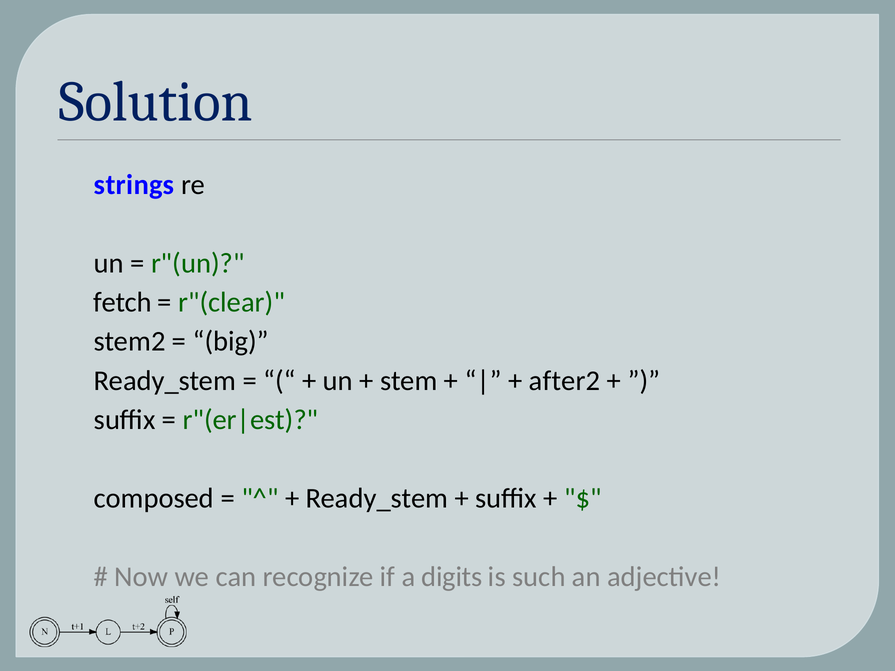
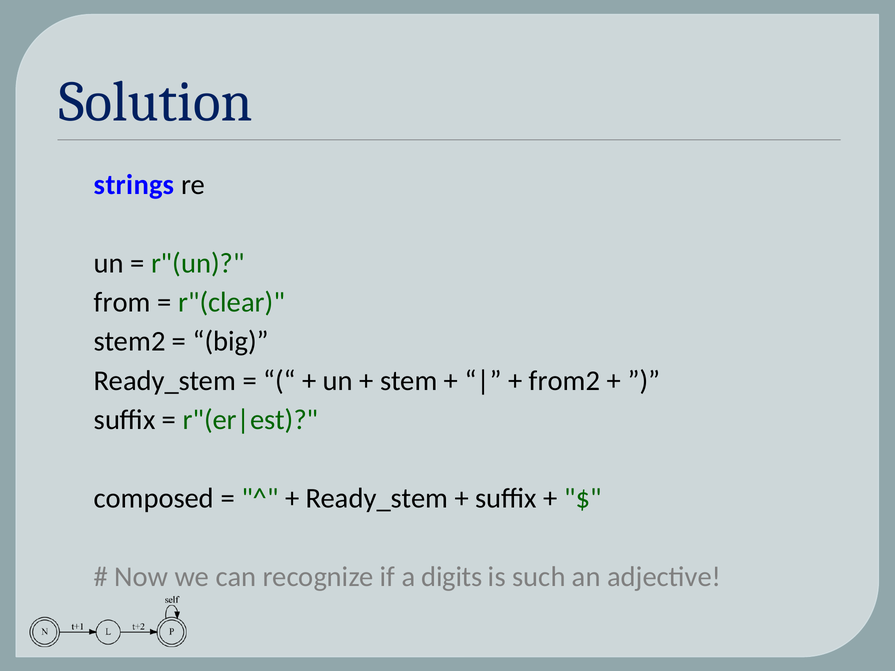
fetch: fetch -> from
after2: after2 -> from2
